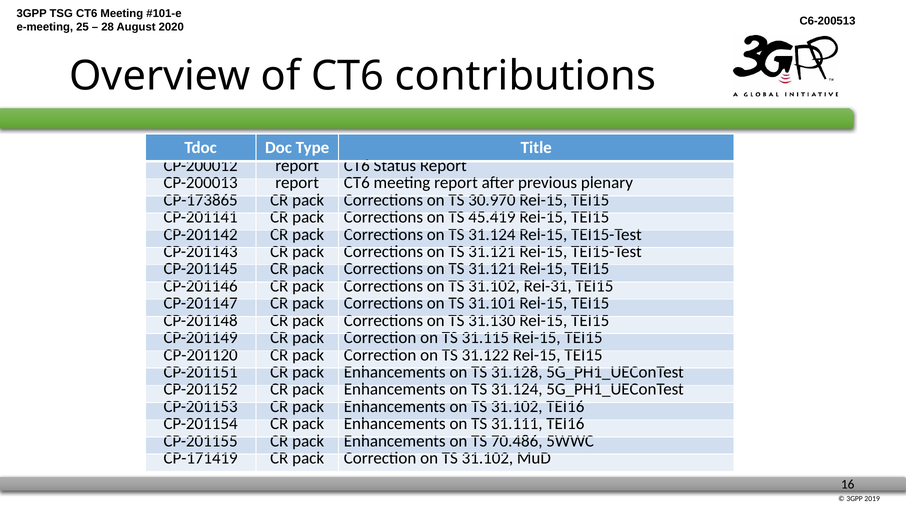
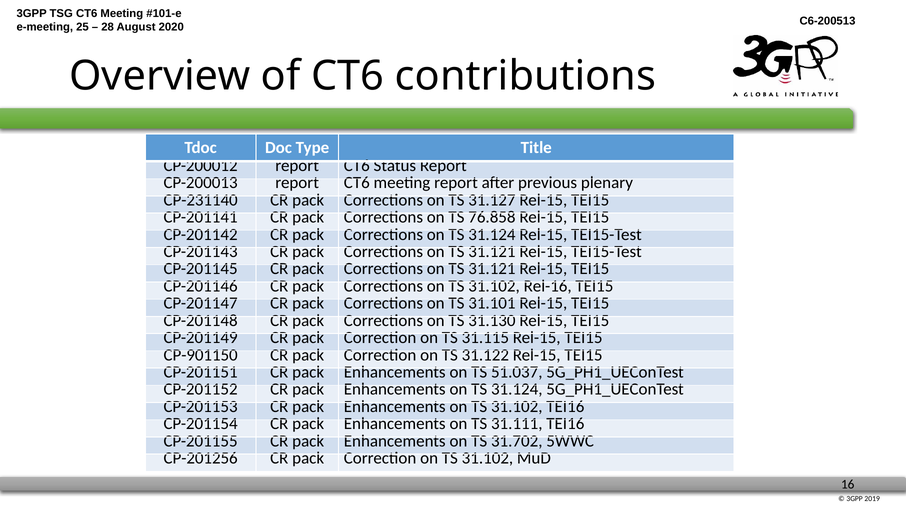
CP-173865: CP-173865 -> CP-231140
30.970: 30.970 -> 31.127
45.419: 45.419 -> 76.858
Rel-31: Rel-31 -> Rel-16
CP-201120: CP-201120 -> CP-901150
31.128: 31.128 -> 51.037
70.486: 70.486 -> 31.702
CP-171419: CP-171419 -> CP-201256
